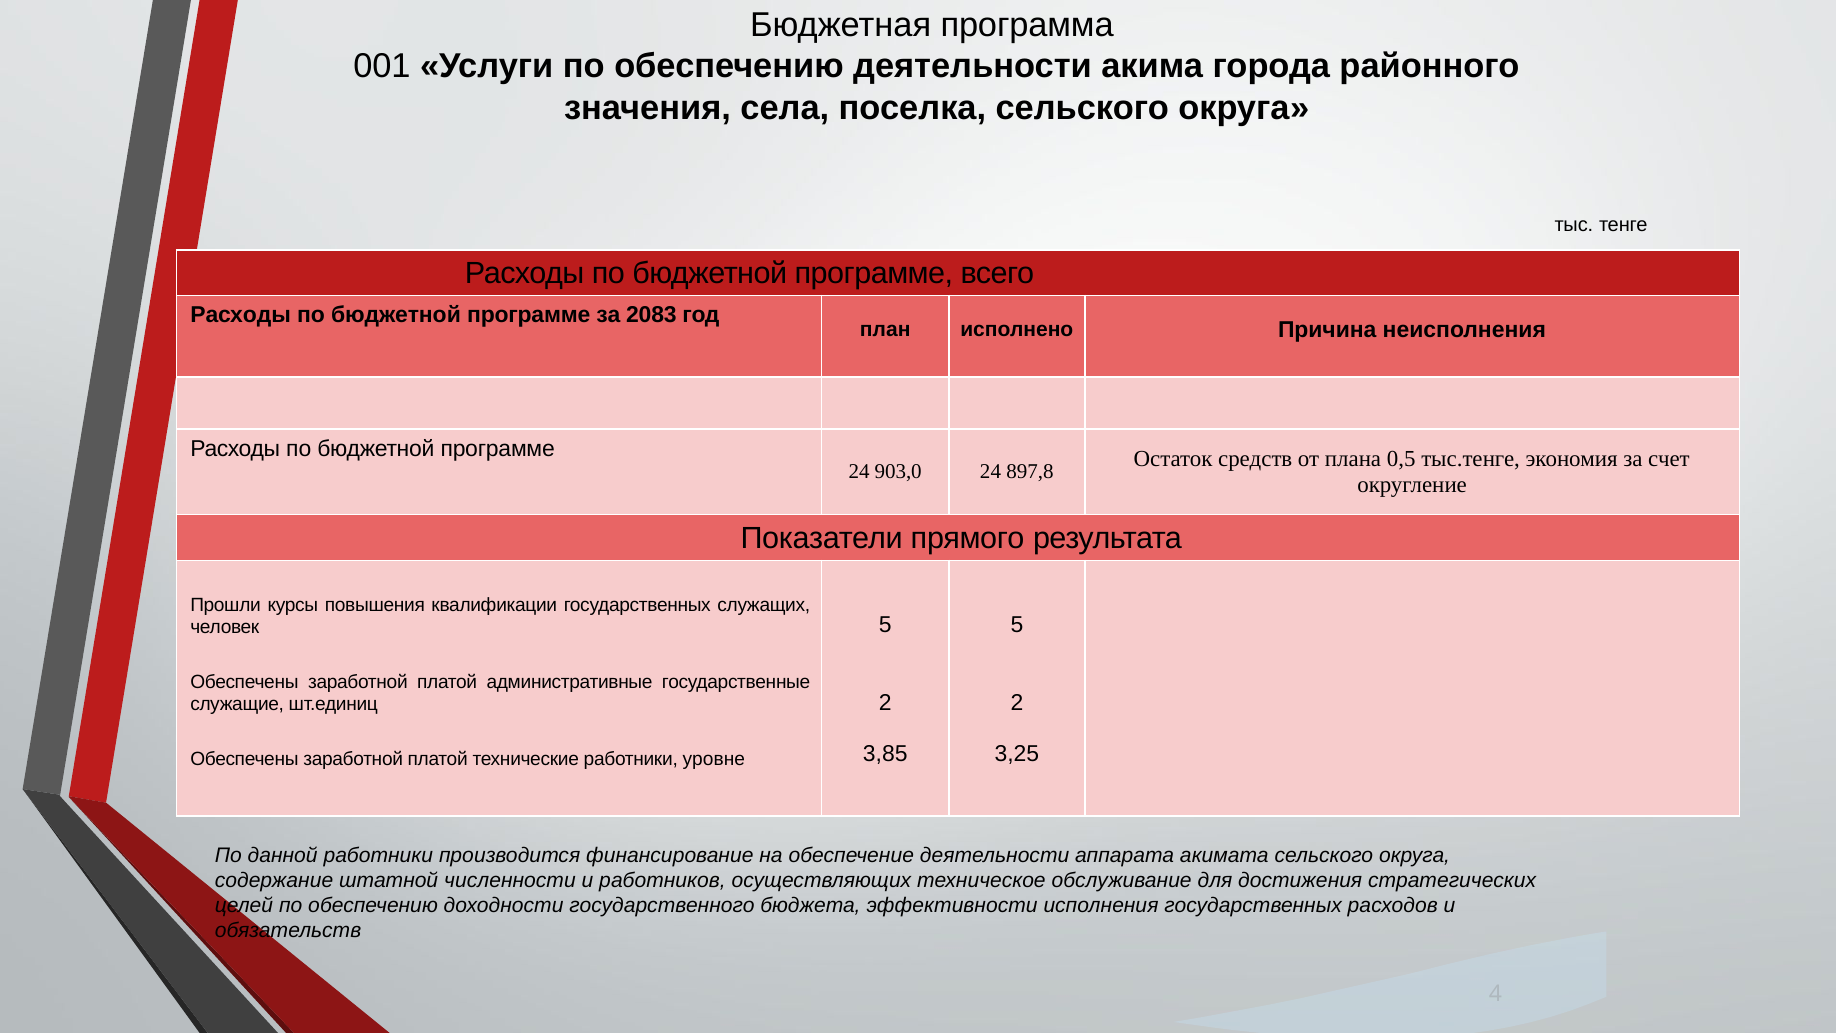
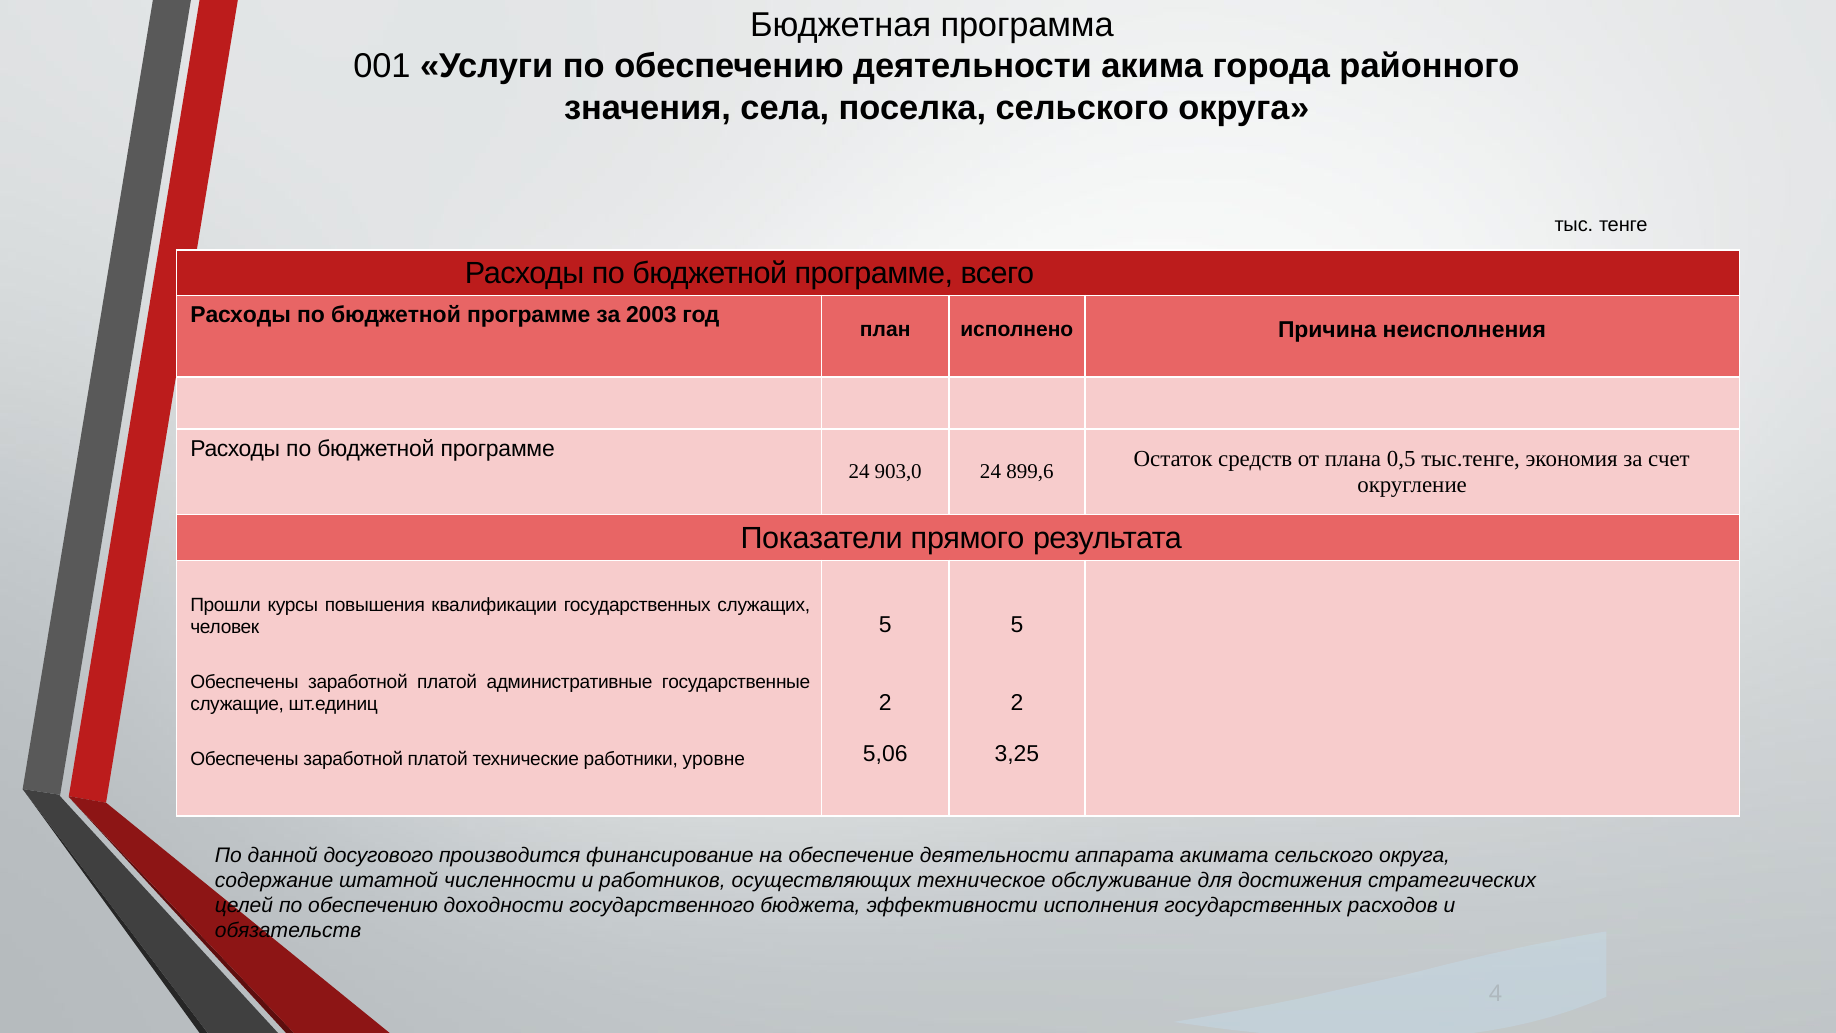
2083: 2083 -> 2003
897,8: 897,8 -> 899,6
3,85: 3,85 -> 5,06
данной работники: работники -> досугового
